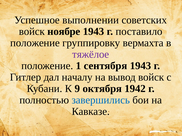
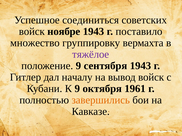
выполнении: выполнении -> соединиться
положение at (35, 43): положение -> множество
положение 1: 1 -> 9
1942: 1942 -> 1961
завершились colour: blue -> orange
